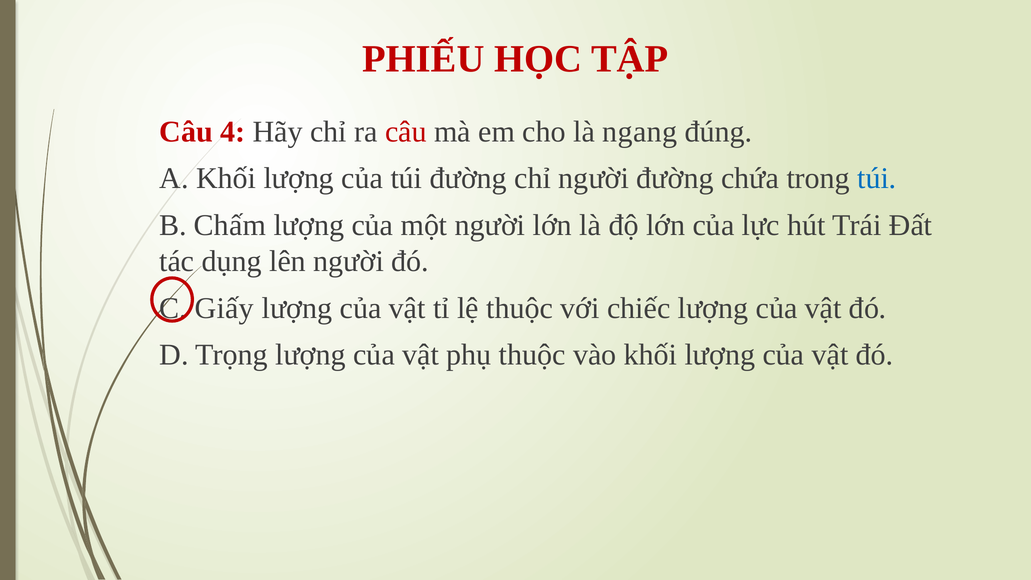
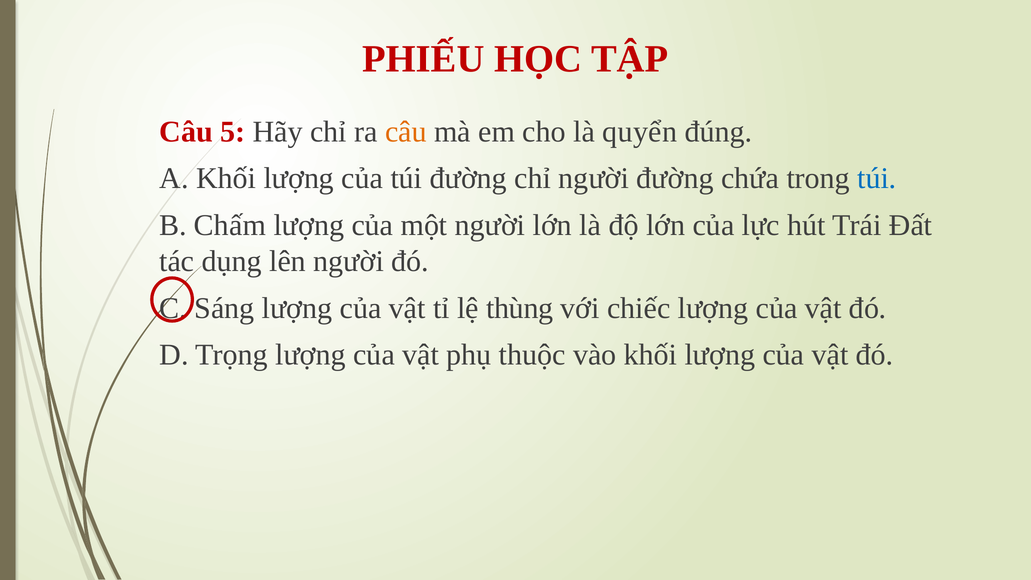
4: 4 -> 5
câu at (406, 132) colour: red -> orange
ngang: ngang -> quyển
Giấy: Giấy -> Sáng
lệ thuộc: thuộc -> thùng
